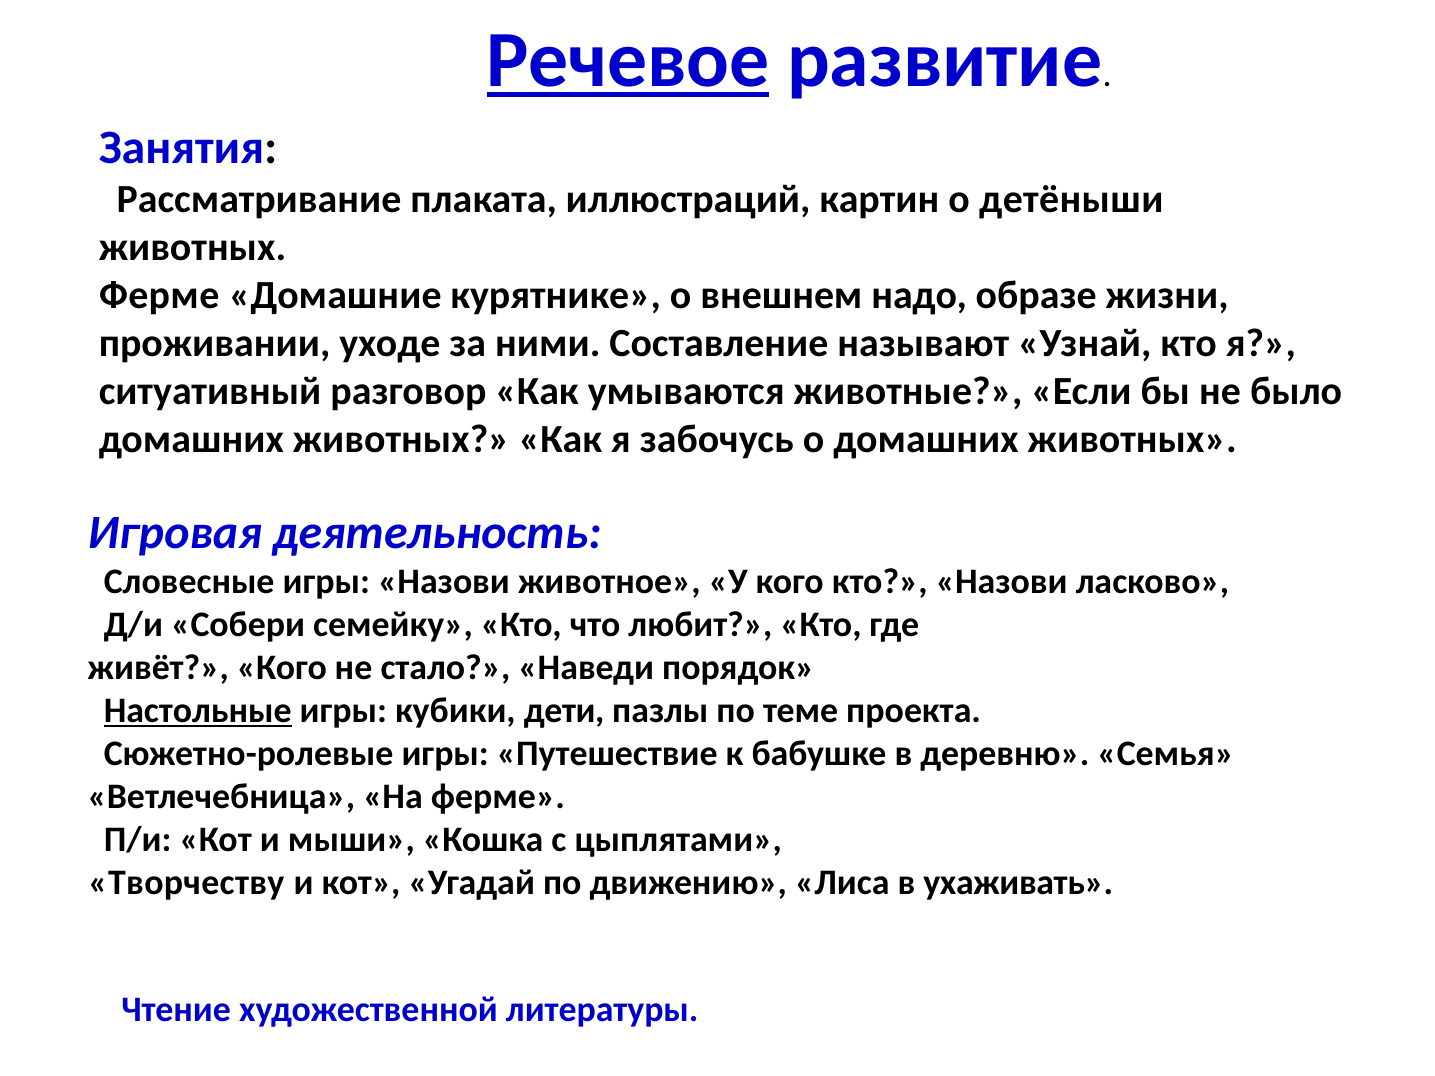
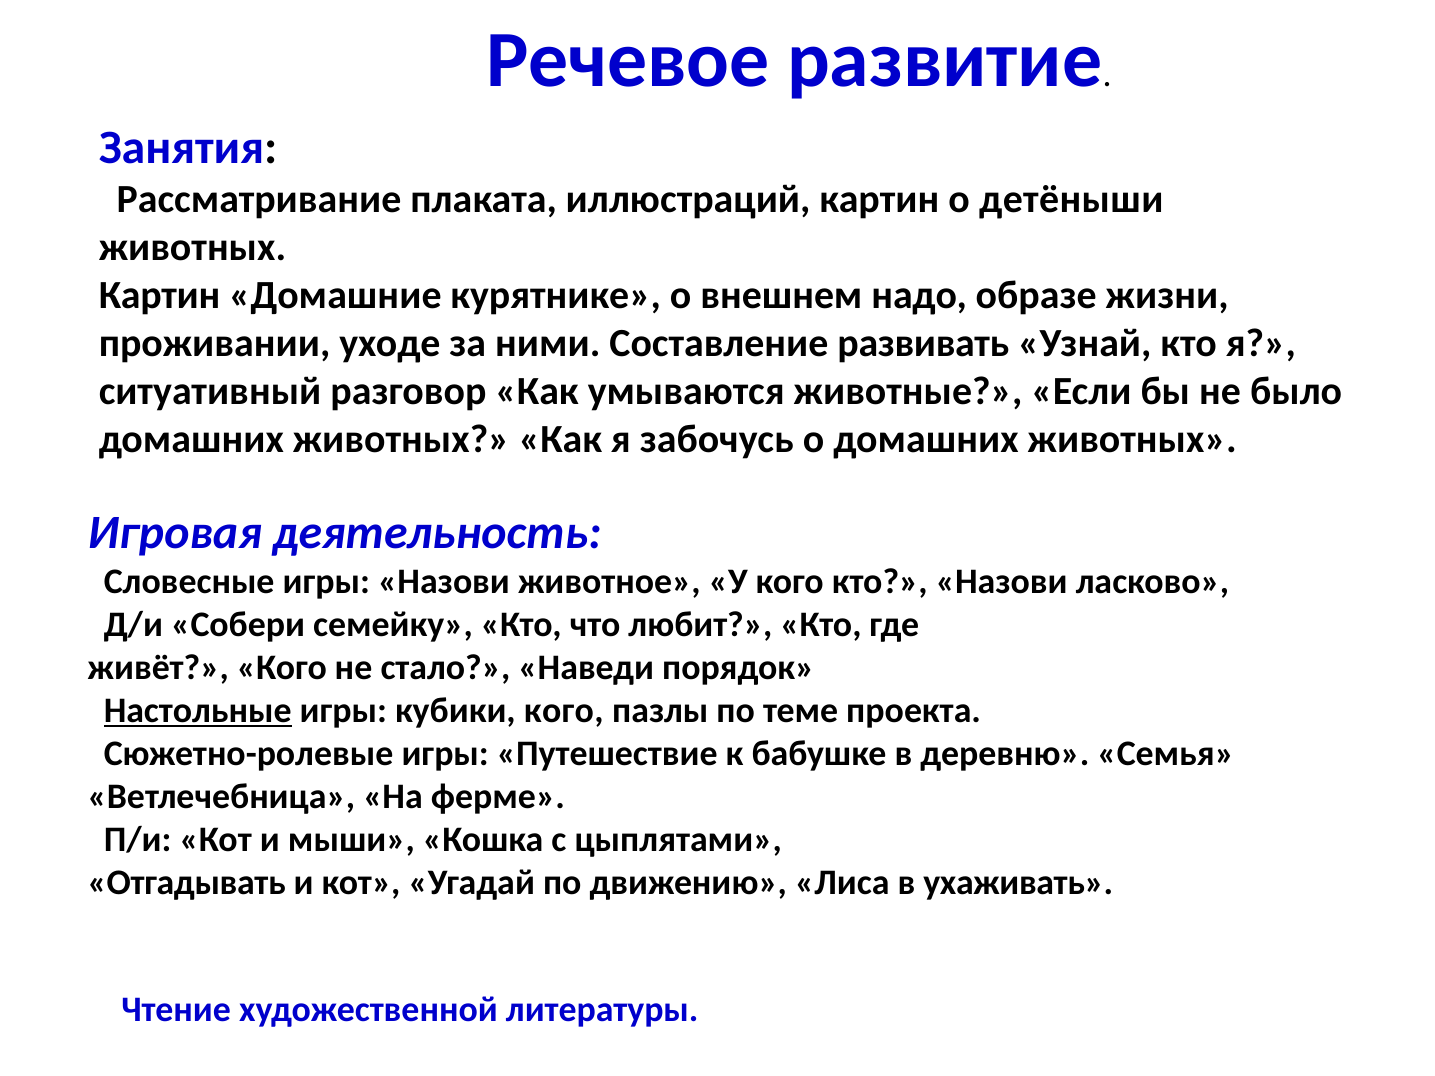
Речевое underline: present -> none
Ферме at (159, 296): Ферме -> Картин
называют: называют -> развивать
кубики дети: дети -> кого
Творчеству: Творчеству -> Отгадывать
